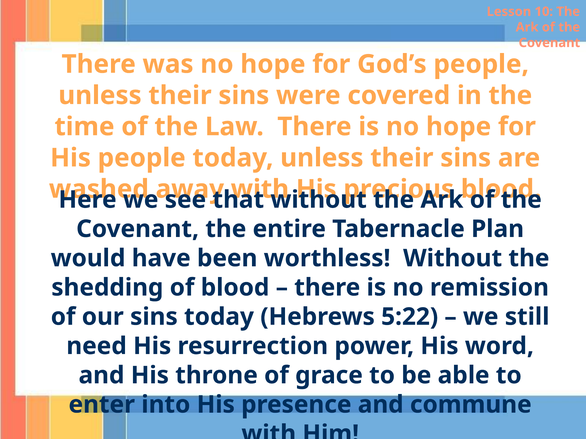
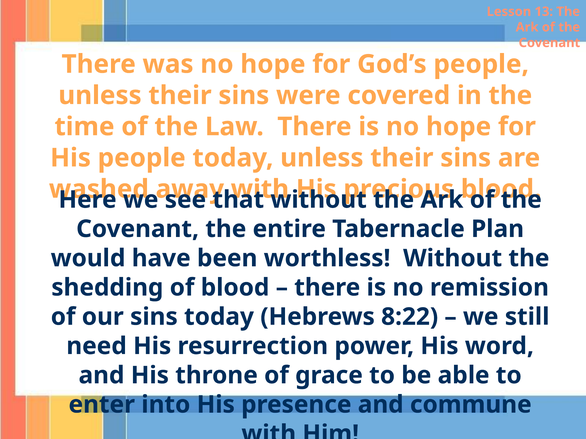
10: 10 -> 13
5:22: 5:22 -> 8:22
